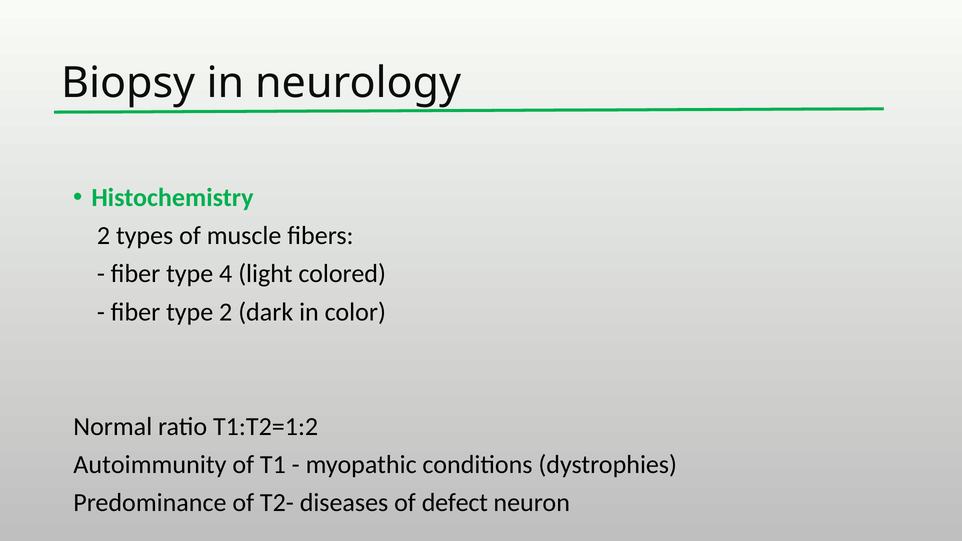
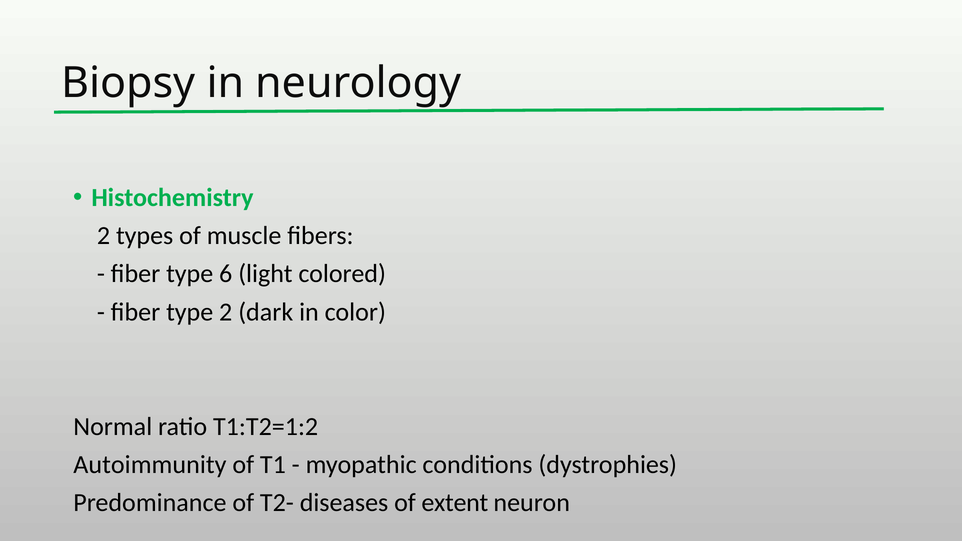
4: 4 -> 6
defect: defect -> extent
